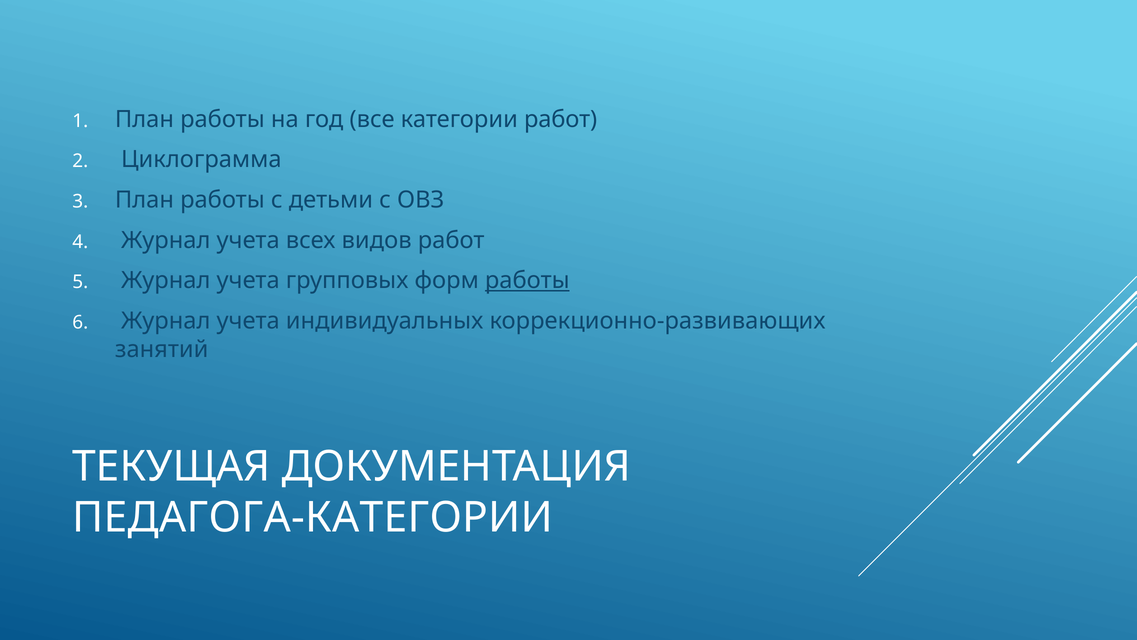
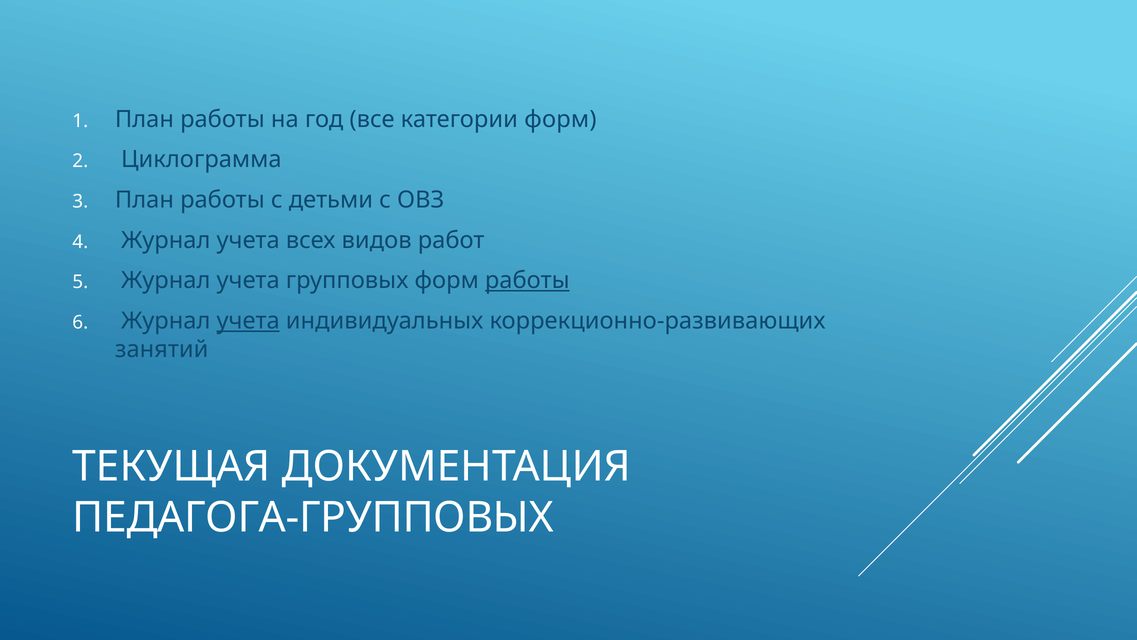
категории работ: работ -> форм
учета at (248, 321) underline: none -> present
ПЕДАГОГА-КАТЕГОРИИ: ПЕДАГОГА-КАТЕГОРИИ -> ПЕДАГОГА-ГРУППОВЫХ
